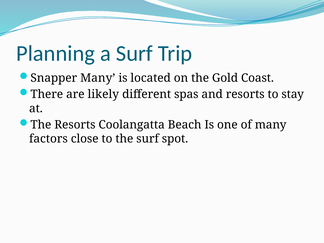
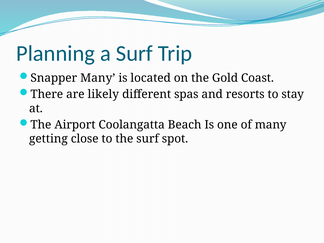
The Resorts: Resorts -> Airport
factors: factors -> getting
